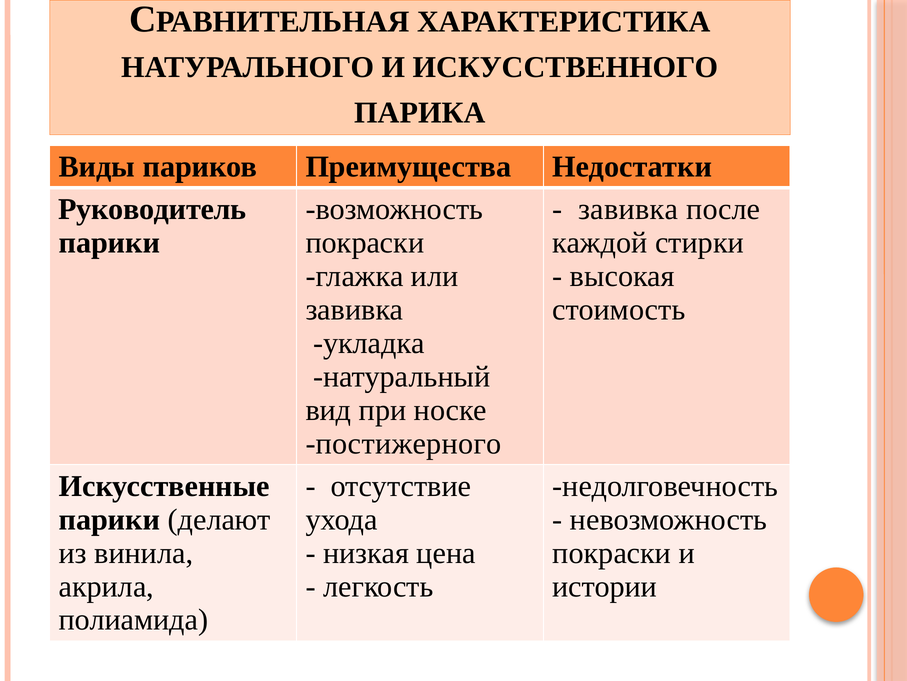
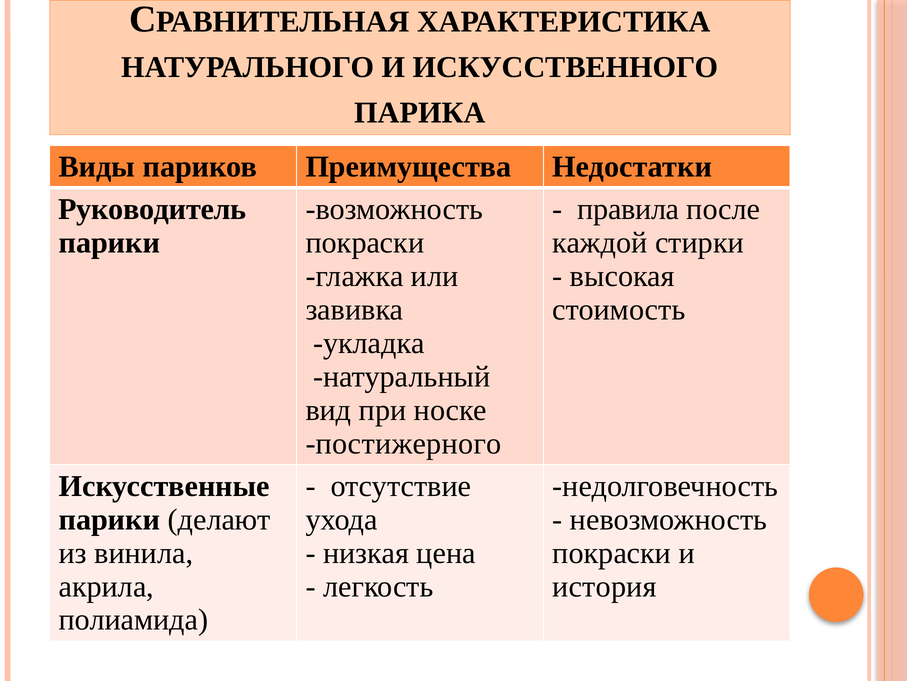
завивка at (628, 209): завивка -> правила
истории: истории -> история
